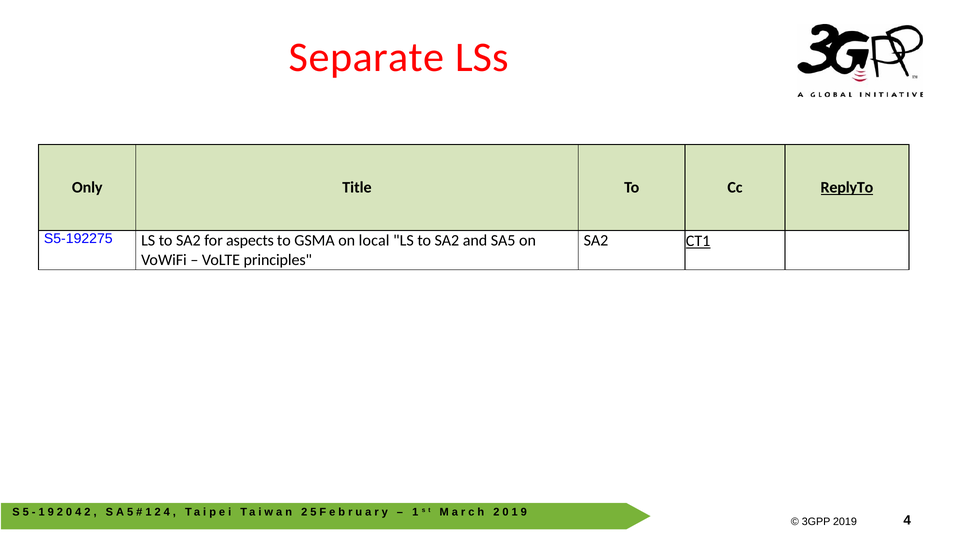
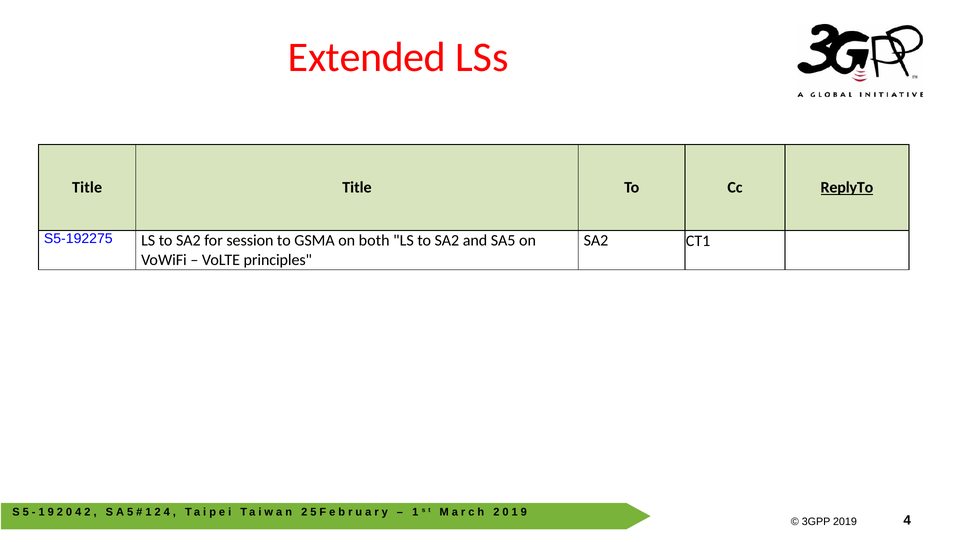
Separate: Separate -> Extended
Only at (87, 188): Only -> Title
aspects: aspects -> session
local: local -> both
CT1 underline: present -> none
